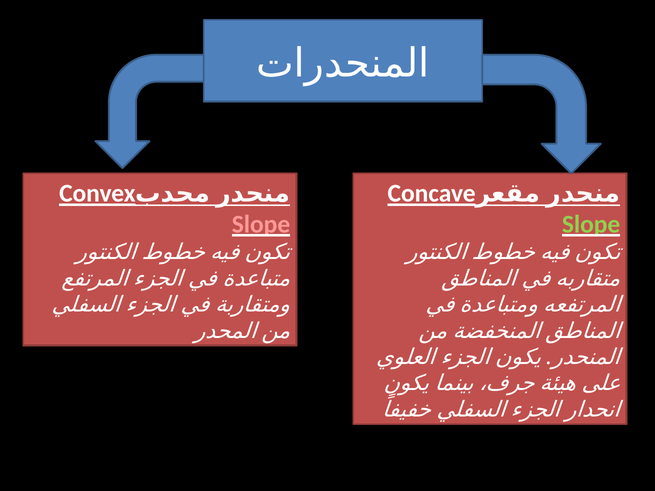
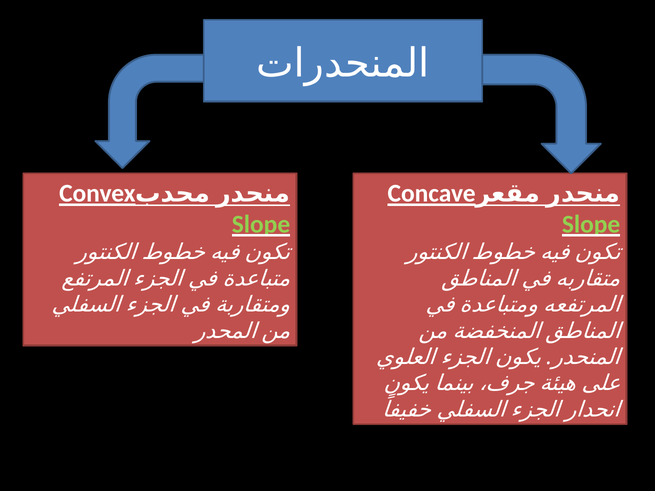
Slope at (261, 224) colour: pink -> light green
